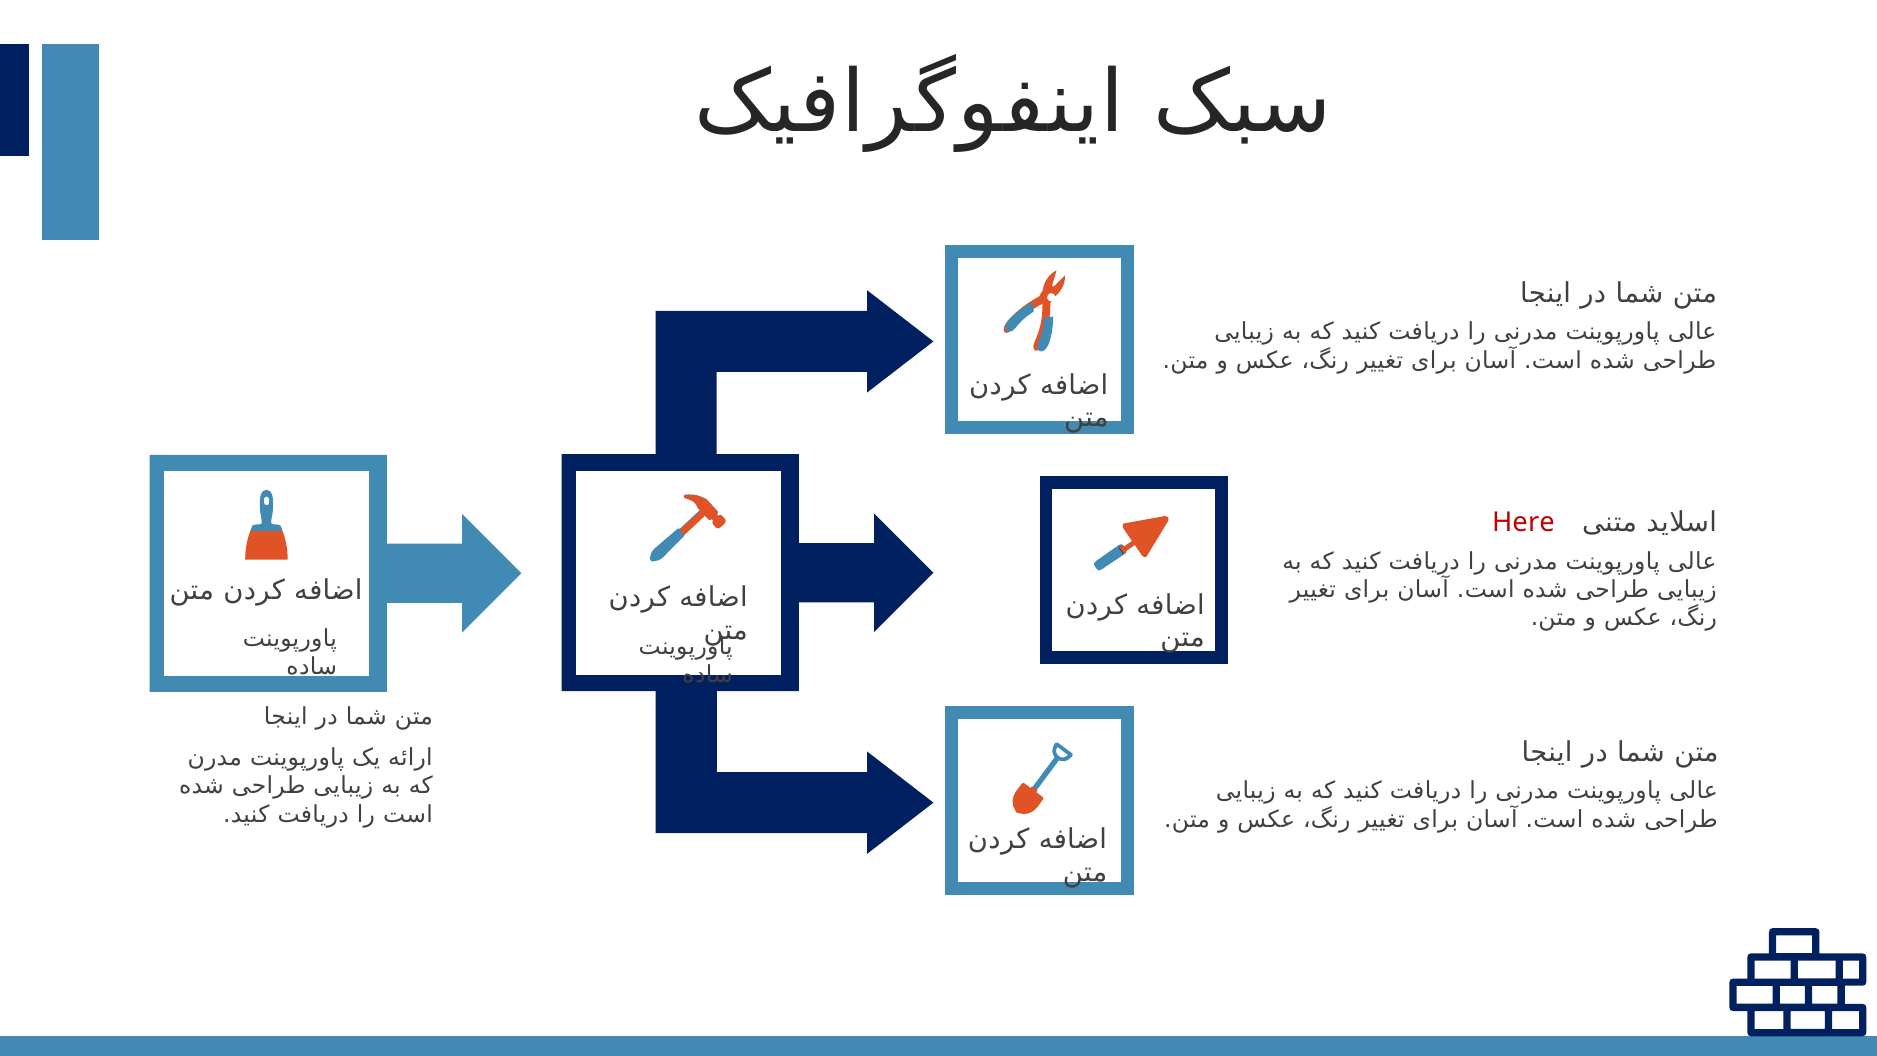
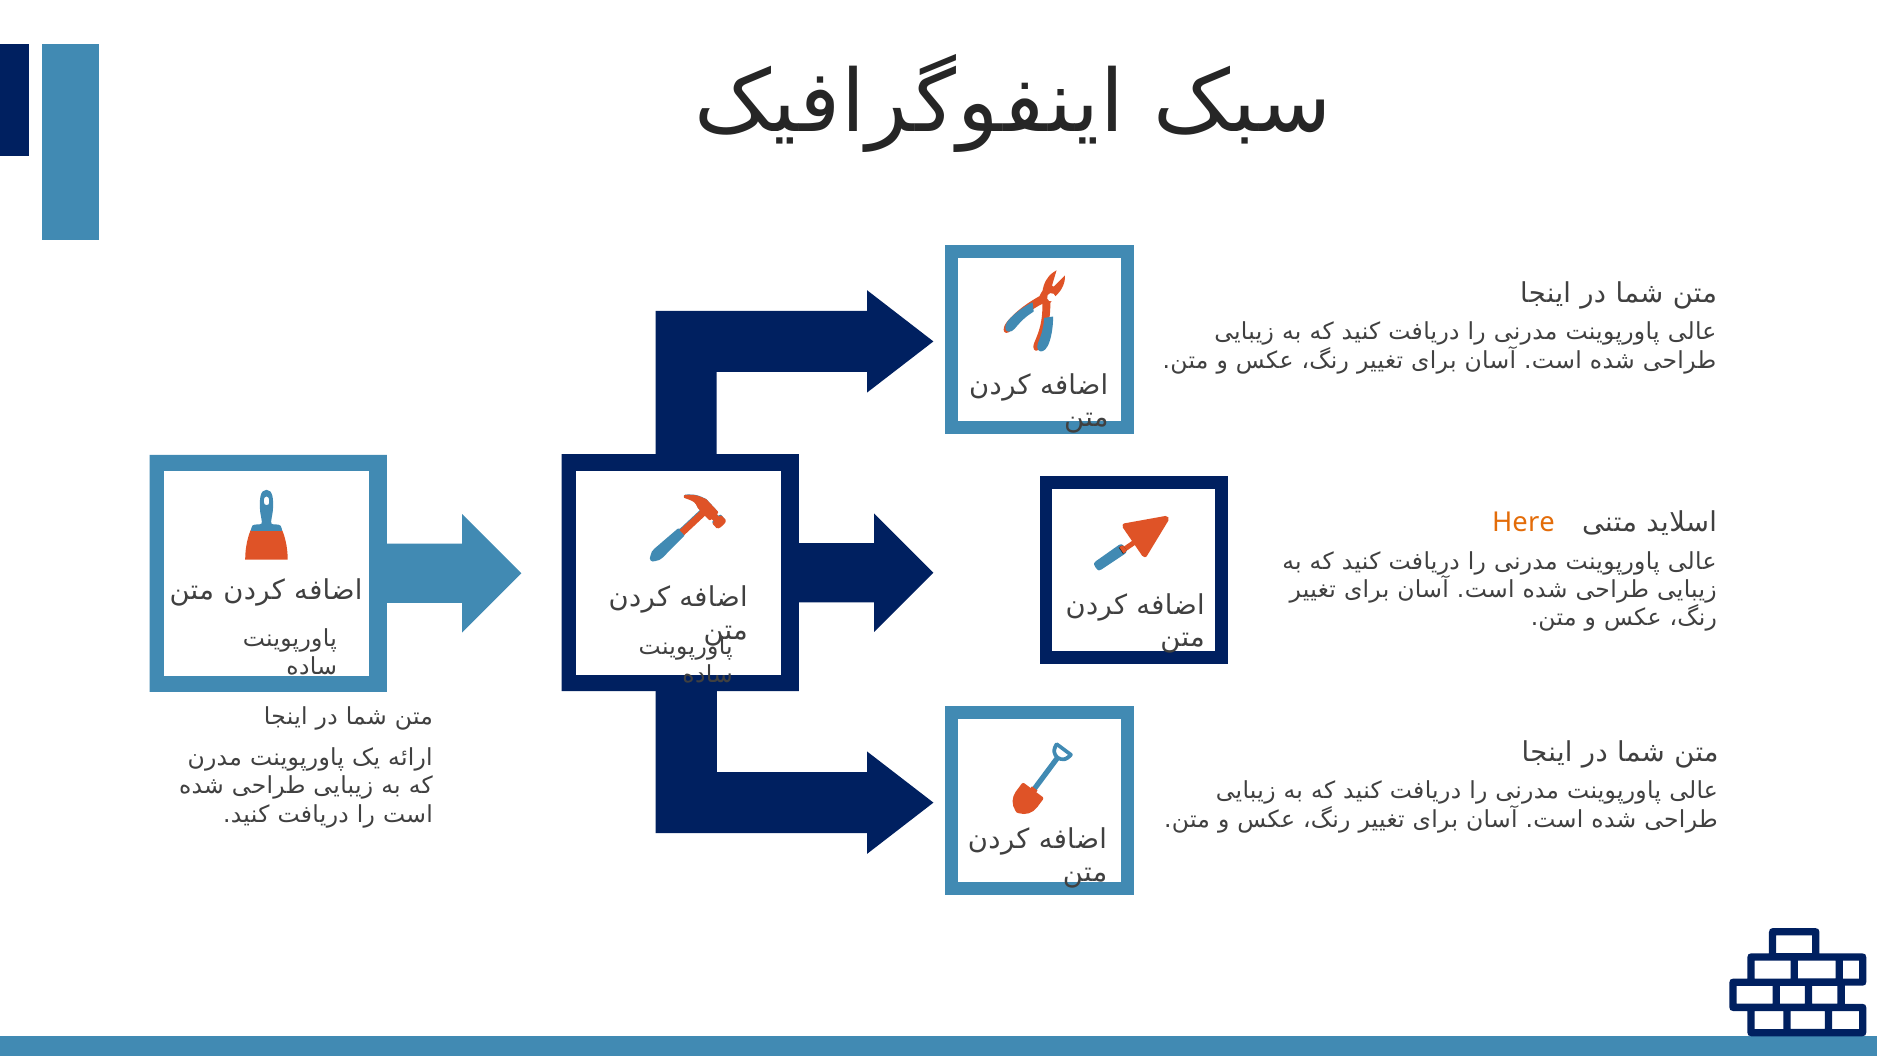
Here colour: red -> orange
